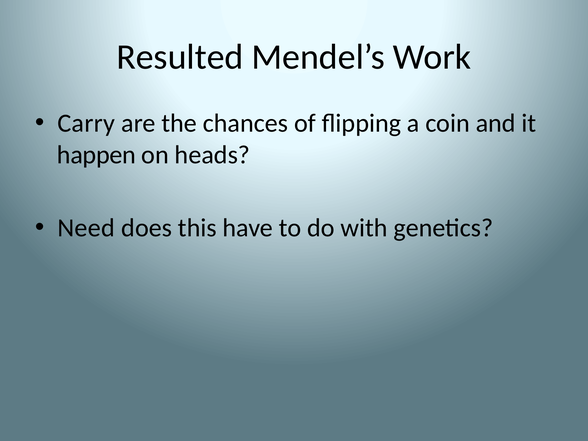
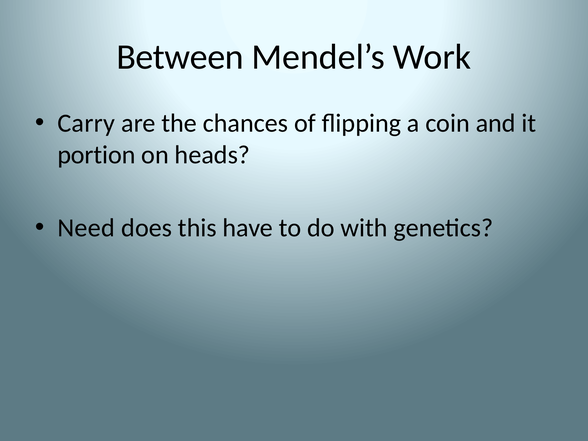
Resulted: Resulted -> Between
happen: happen -> portion
